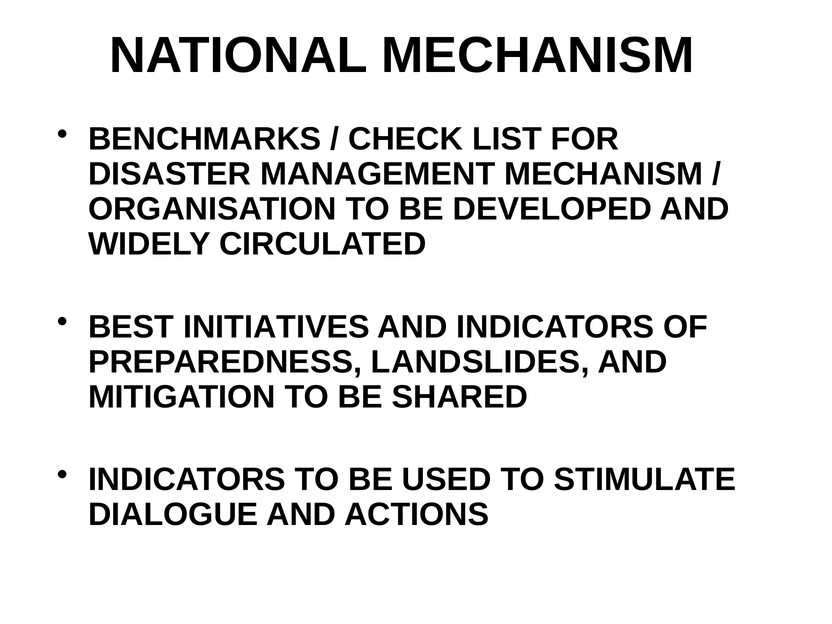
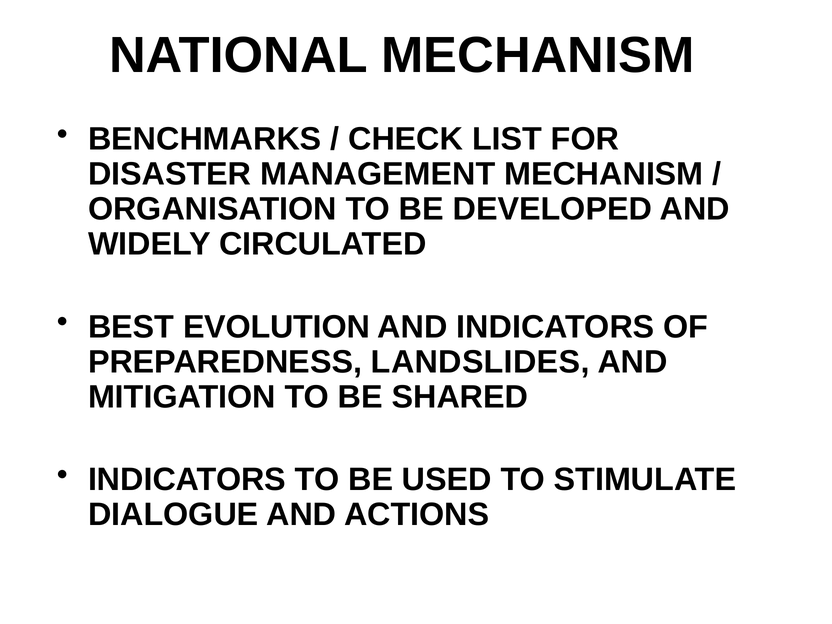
INITIATIVES: INITIATIVES -> EVOLUTION
